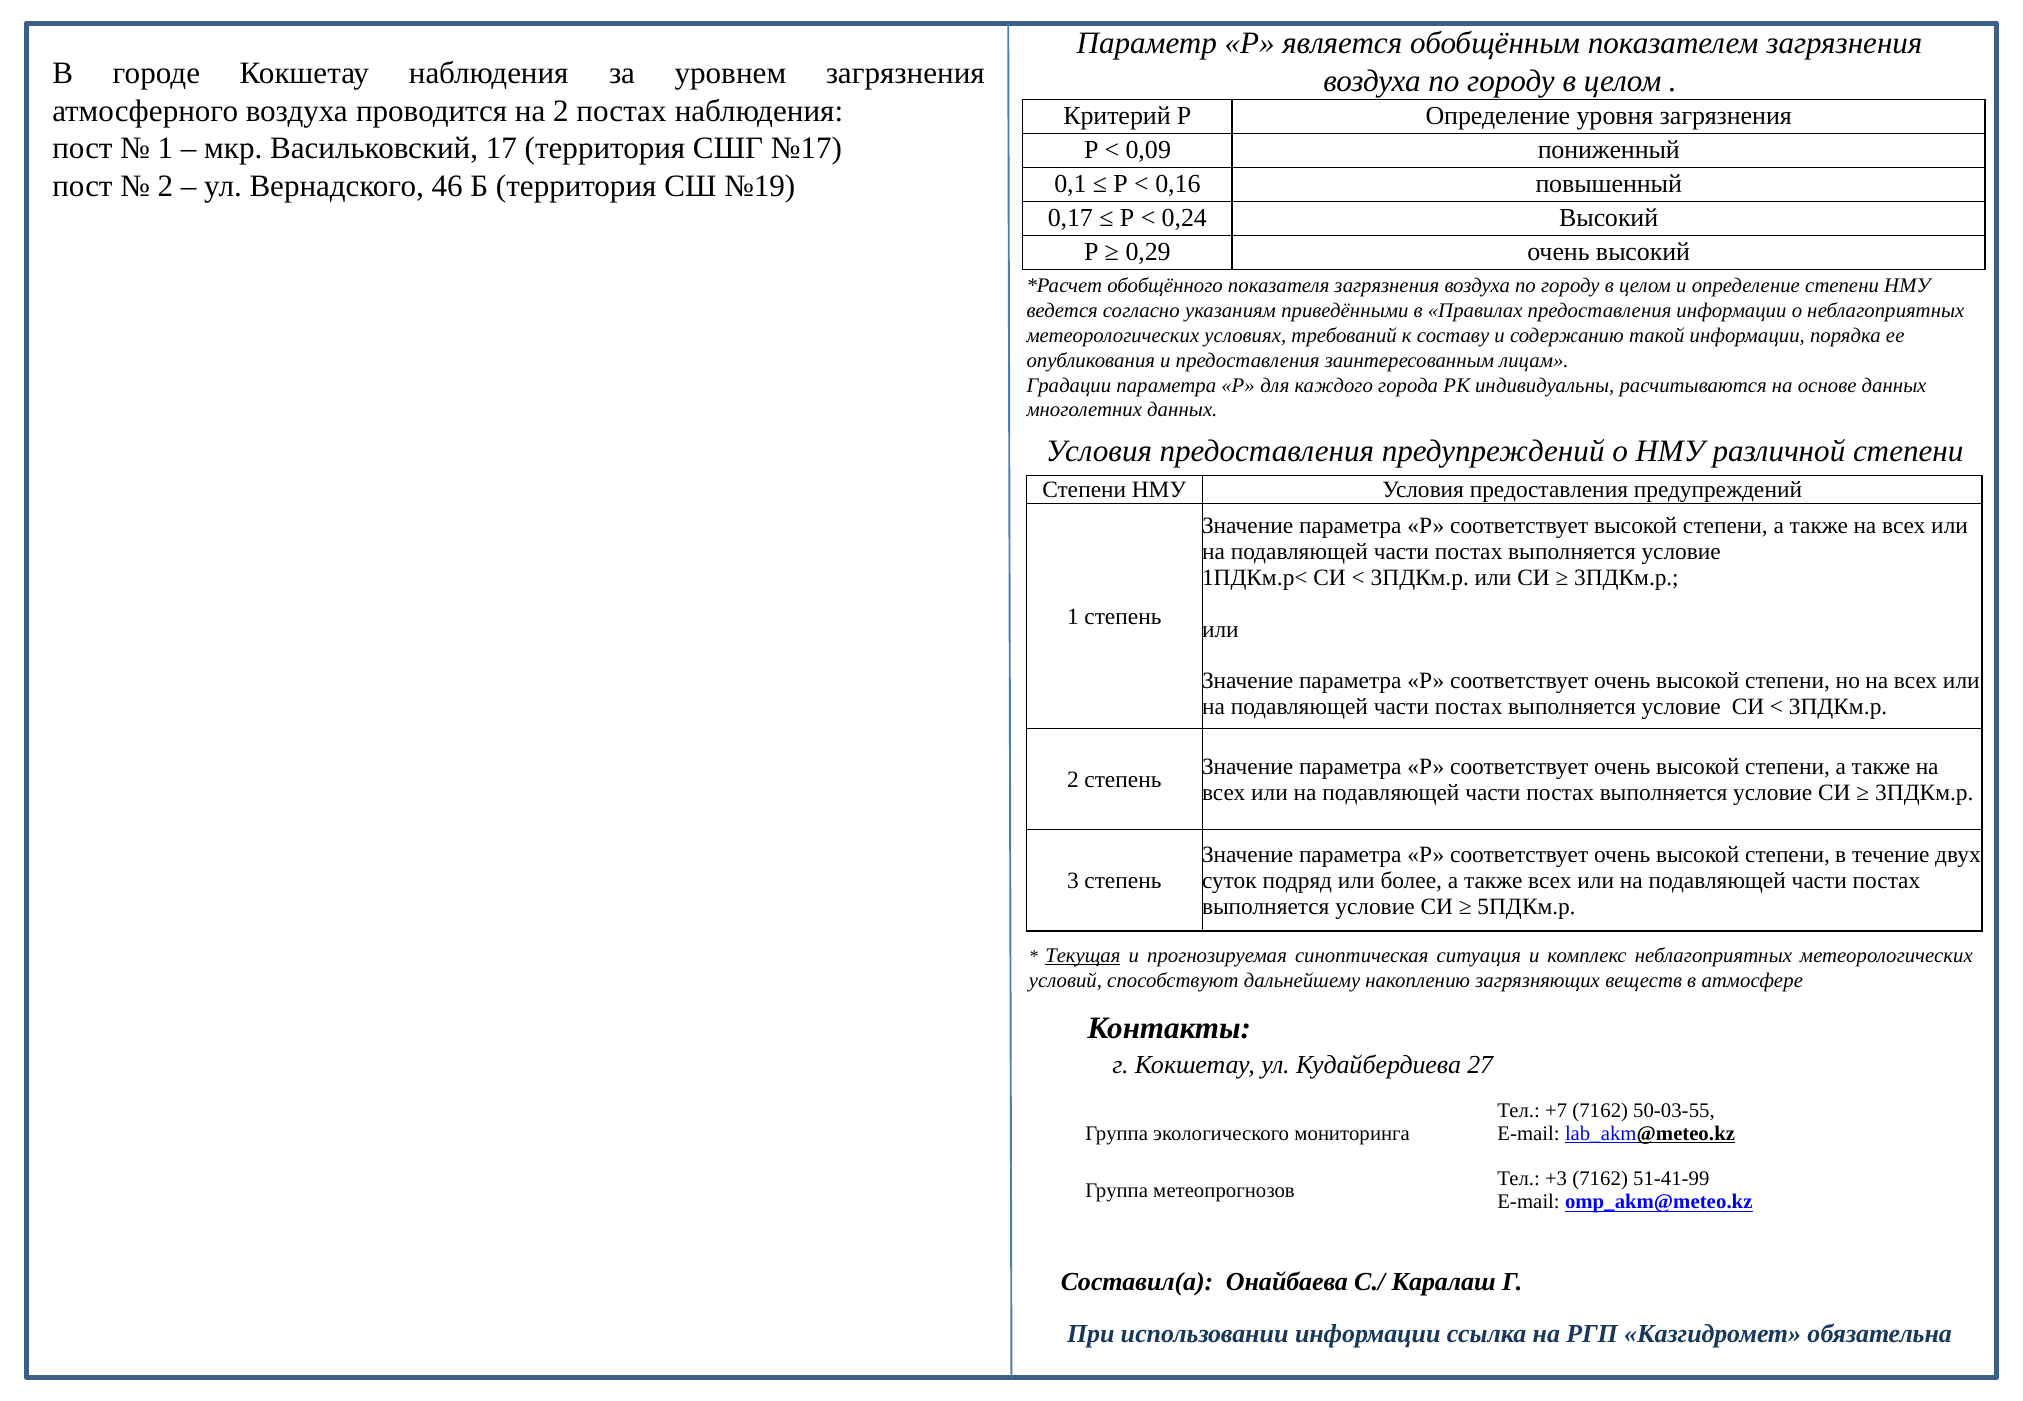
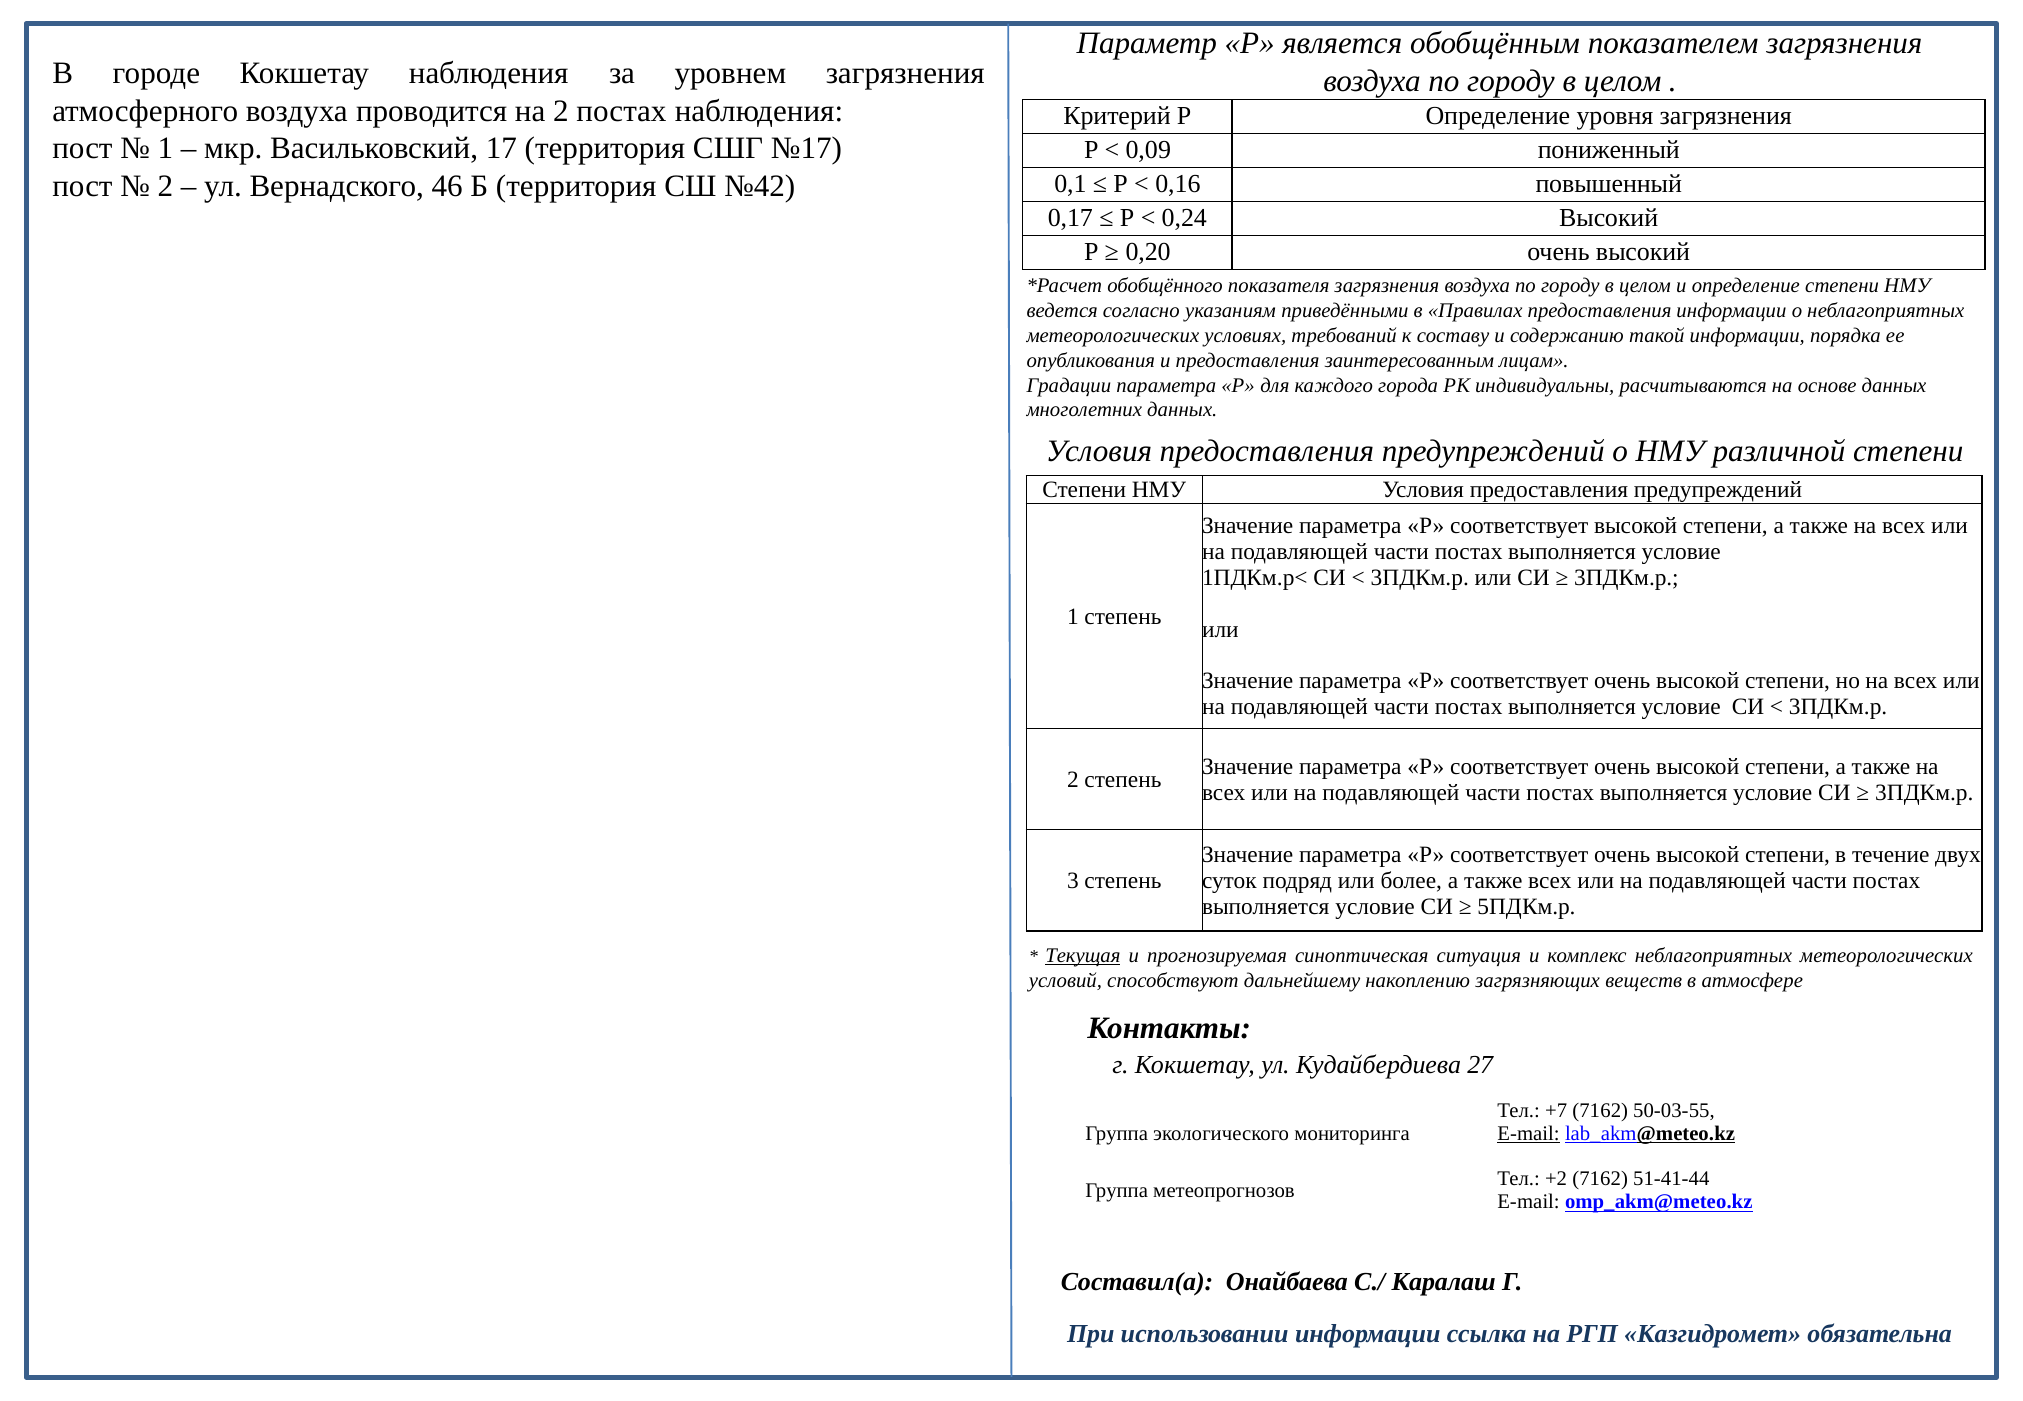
№19: №19 -> №42
0,29: 0,29 -> 0,20
E-mail at (1529, 1133) underline: none -> present
+3: +3 -> +2
51-41-99: 51-41-99 -> 51-41-44
